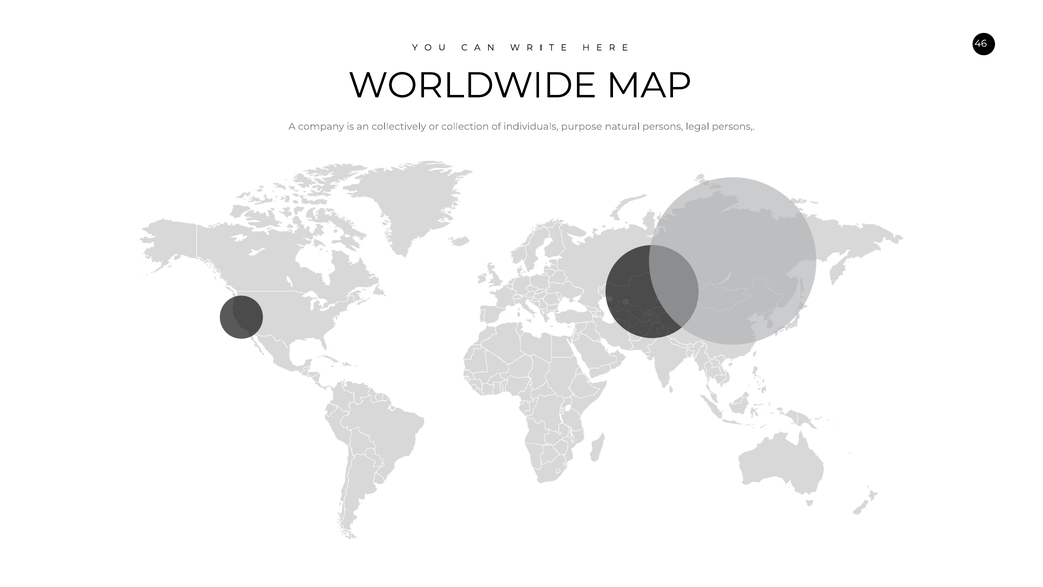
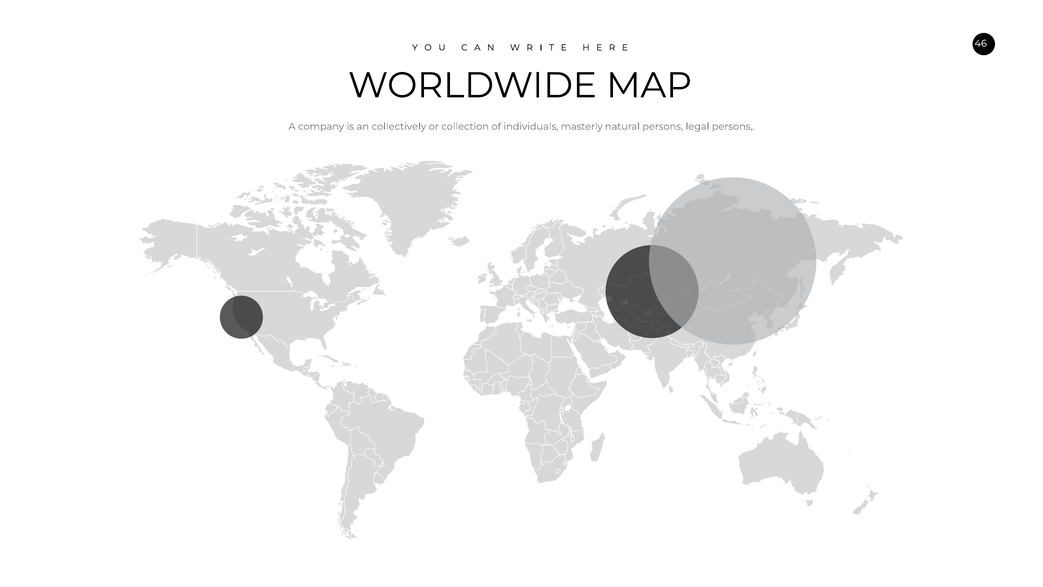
purpose: purpose -> masterly
